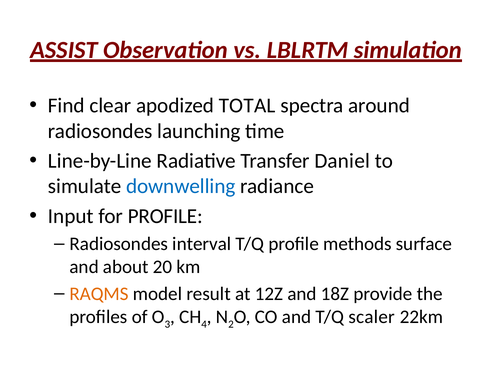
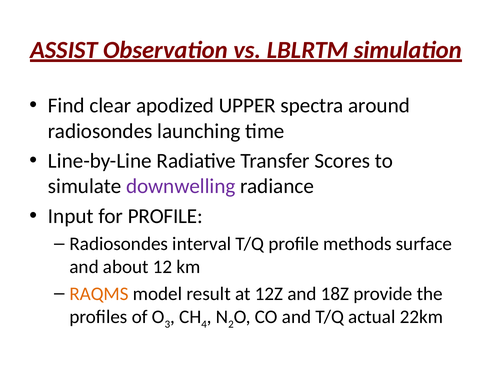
TOTAL: TOTAL -> UPPER
Daniel: Daniel -> Scores
downwelling colour: blue -> purple
20: 20 -> 12
scaler: scaler -> actual
